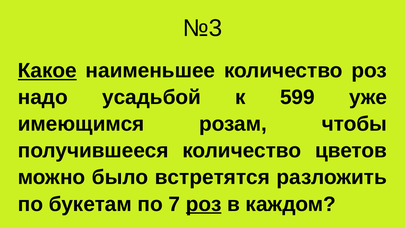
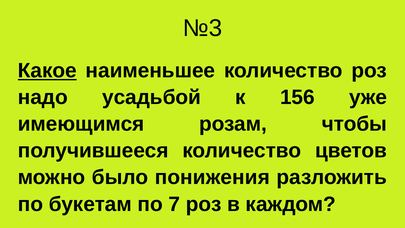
599: 599 -> 156
встретятся: встретятся -> понижения
роз at (204, 204) underline: present -> none
